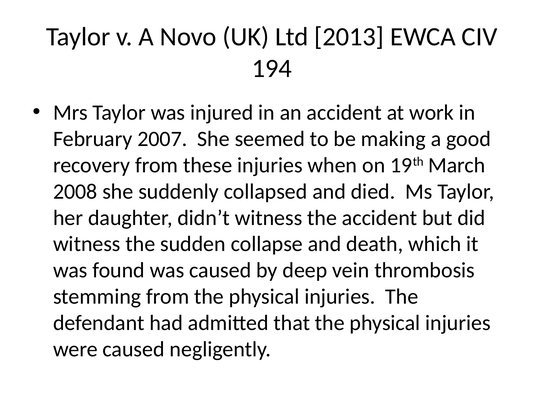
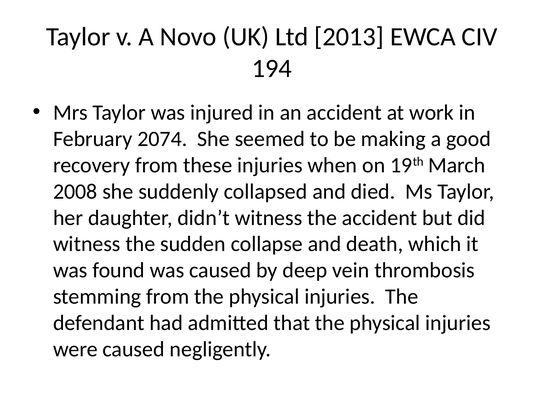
2007: 2007 -> 2074
